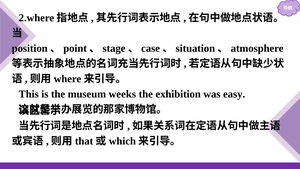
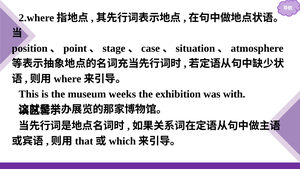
easy: easy -> with
